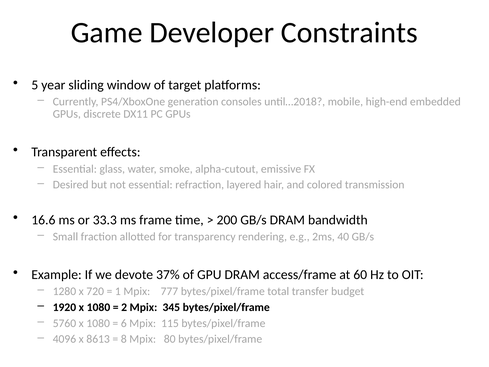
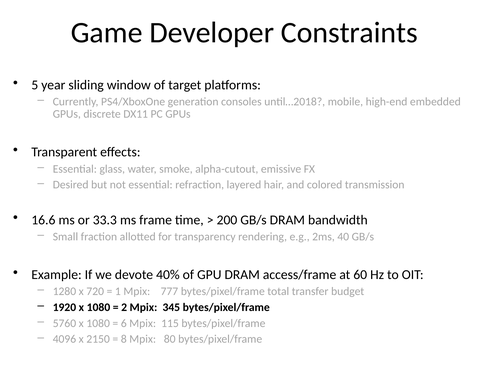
37%: 37% -> 40%
8613: 8613 -> 2150
